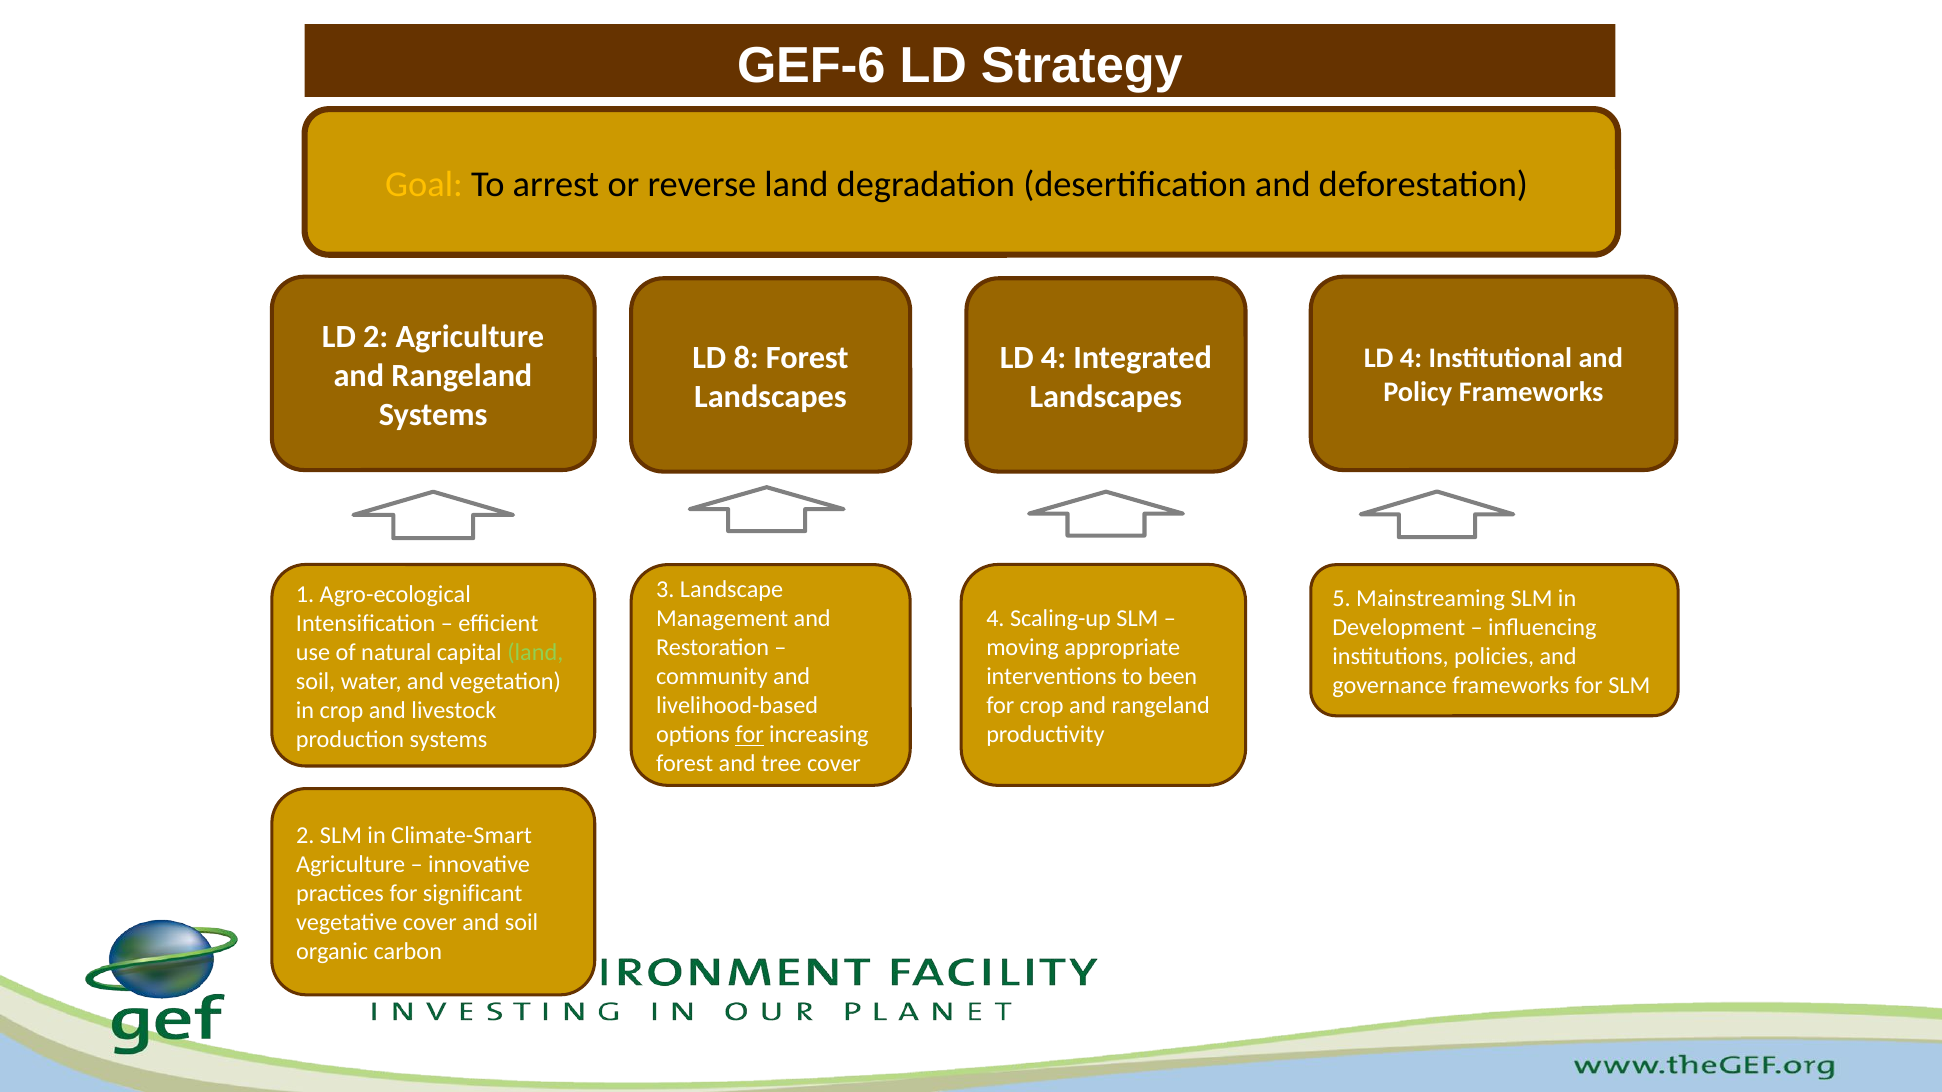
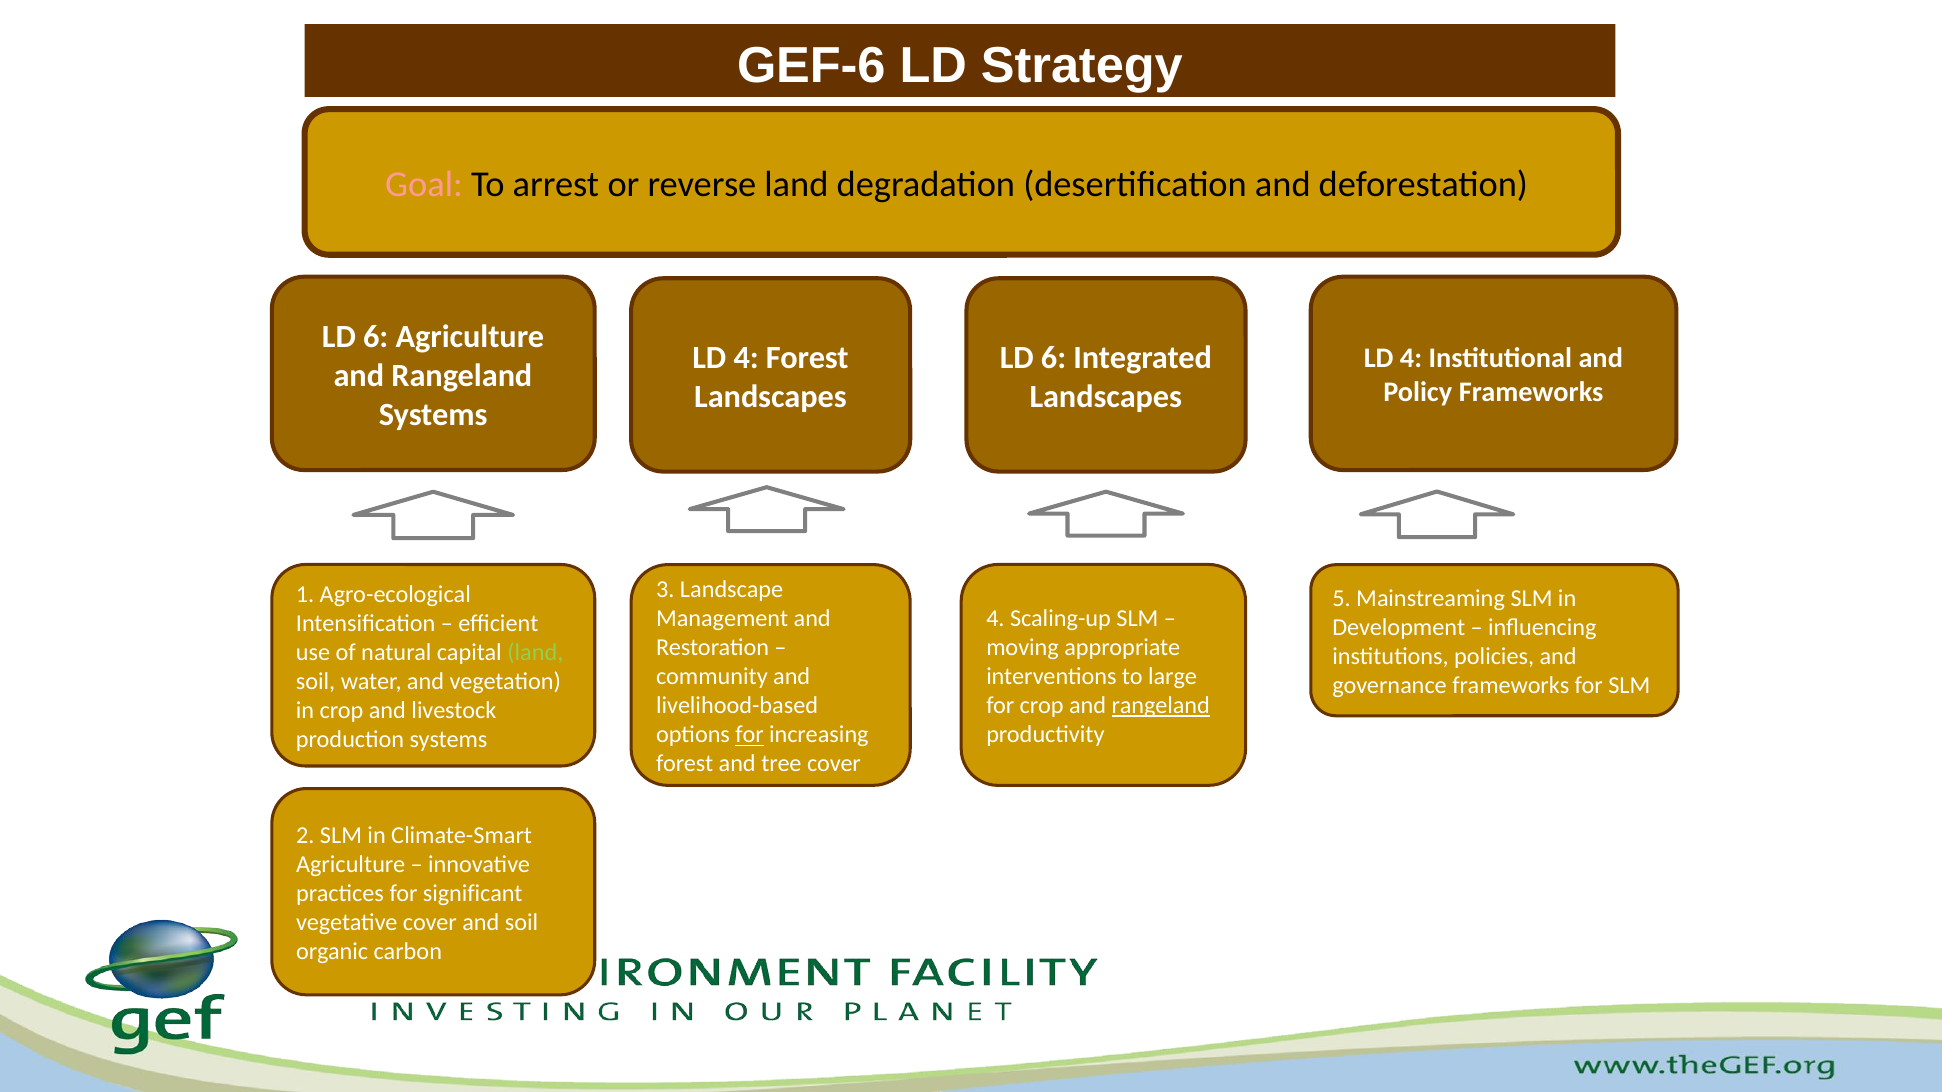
Goal colour: yellow -> pink
2 at (376, 337): 2 -> 6
8 at (746, 358): 8 -> 4
4 at (1054, 358): 4 -> 6
been: been -> large
rangeland at (1161, 706) underline: none -> present
